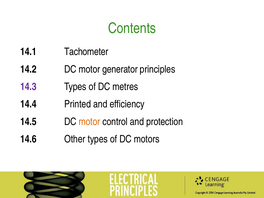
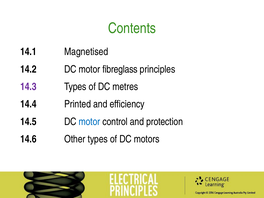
Tachometer: Tachometer -> Magnetised
generator: generator -> fibreglass
motor at (89, 122) colour: orange -> blue
